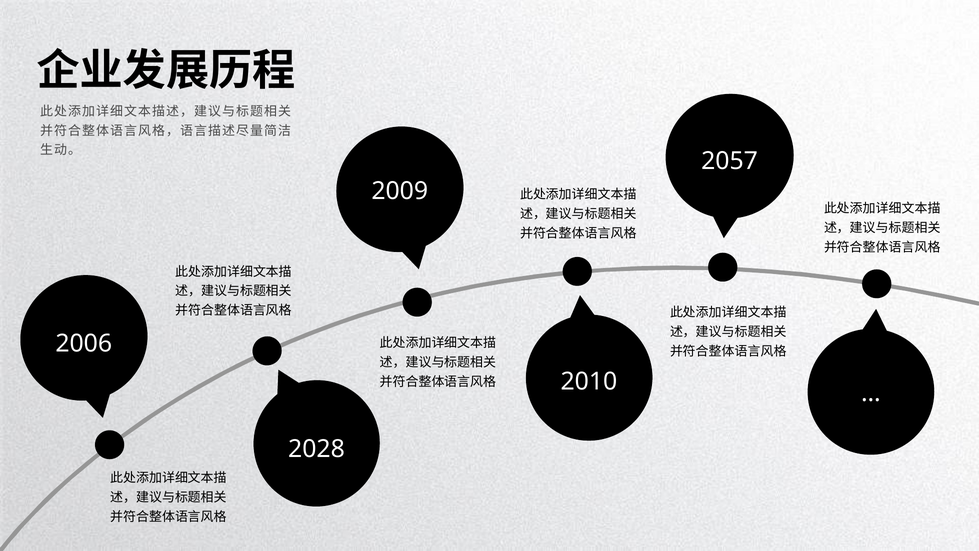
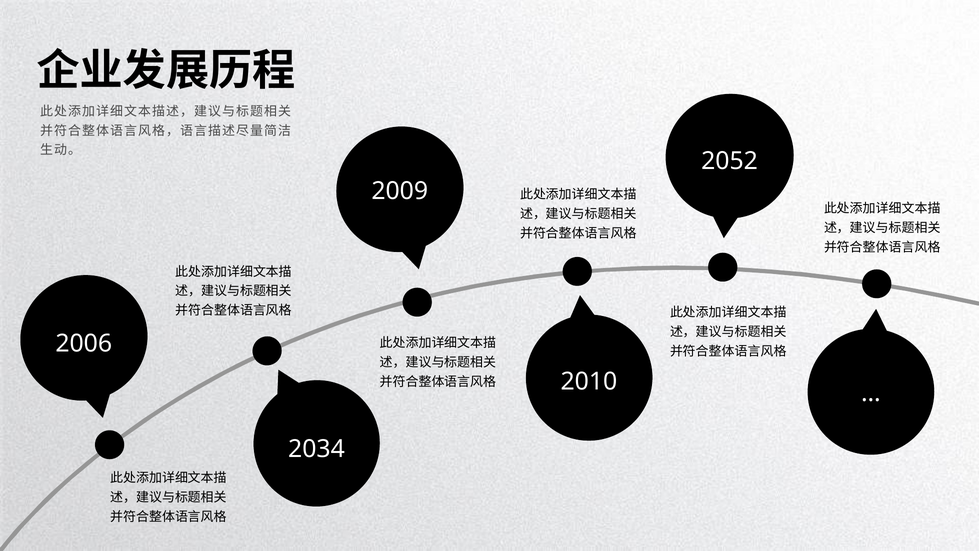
2057: 2057 -> 2052
2028: 2028 -> 2034
